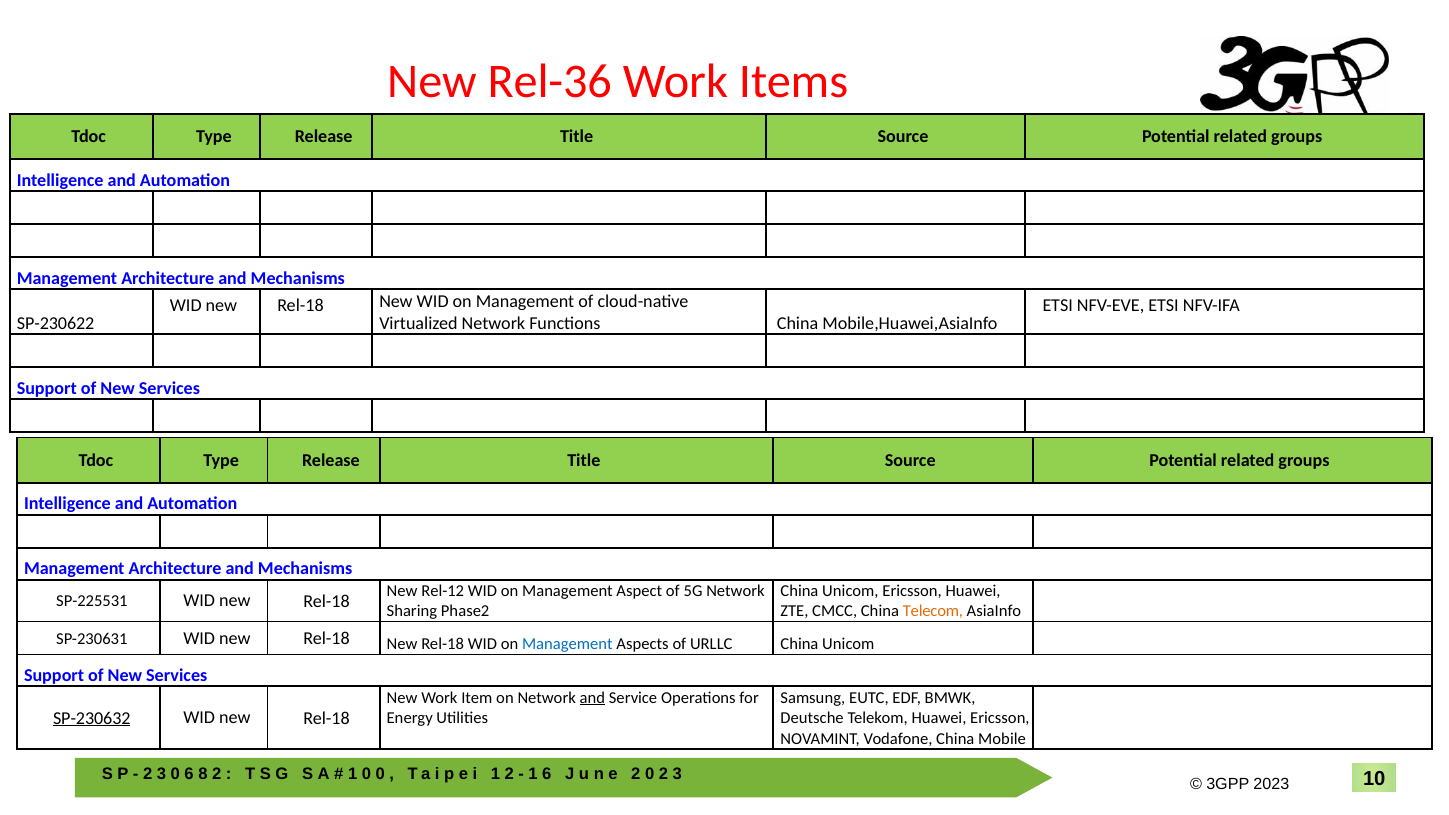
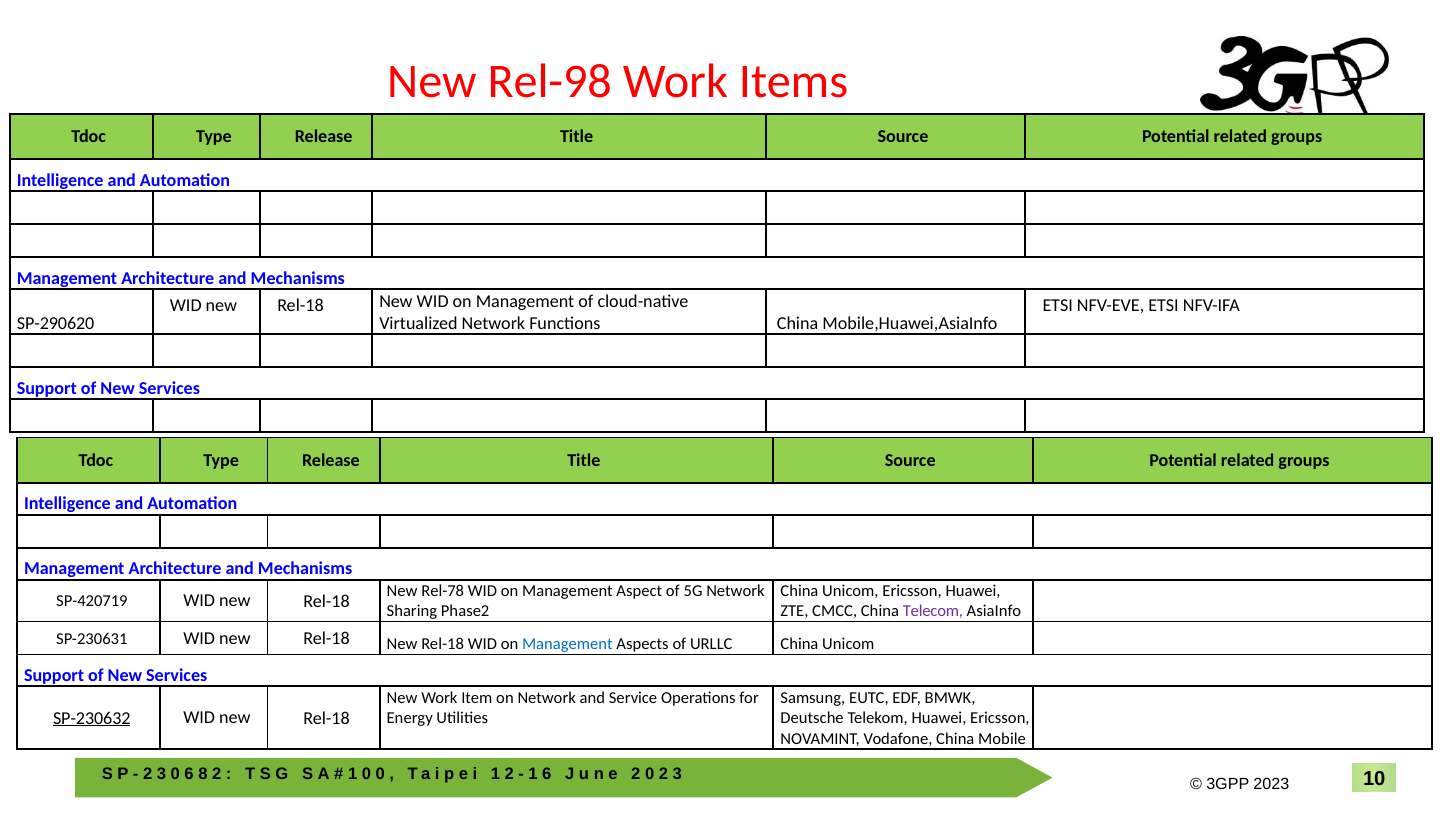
Rel-36: Rel-36 -> Rel-98
SP-230622: SP-230622 -> SP-290620
Rel-12: Rel-12 -> Rel-78
SP-225531: SP-225531 -> SP-420719
Telecom colour: orange -> purple
and at (592, 698) underline: present -> none
